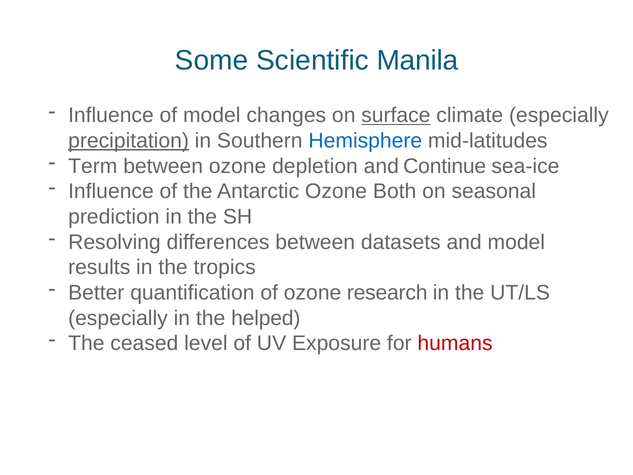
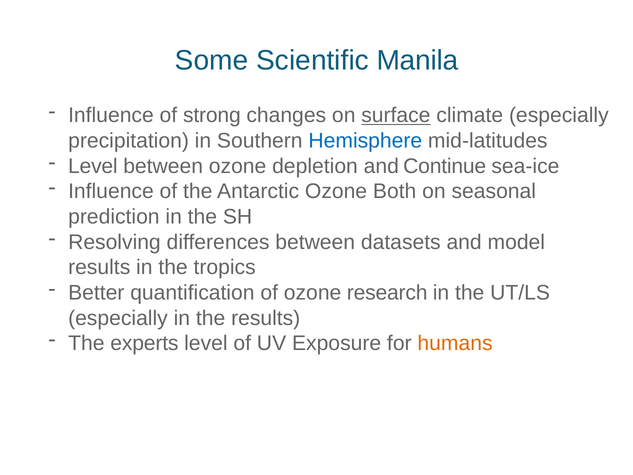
of model: model -> strong
precipitation underline: present -> none
Term at (93, 166): Term -> Level
the helped: helped -> results
ceased: ceased -> experts
humans colour: red -> orange
